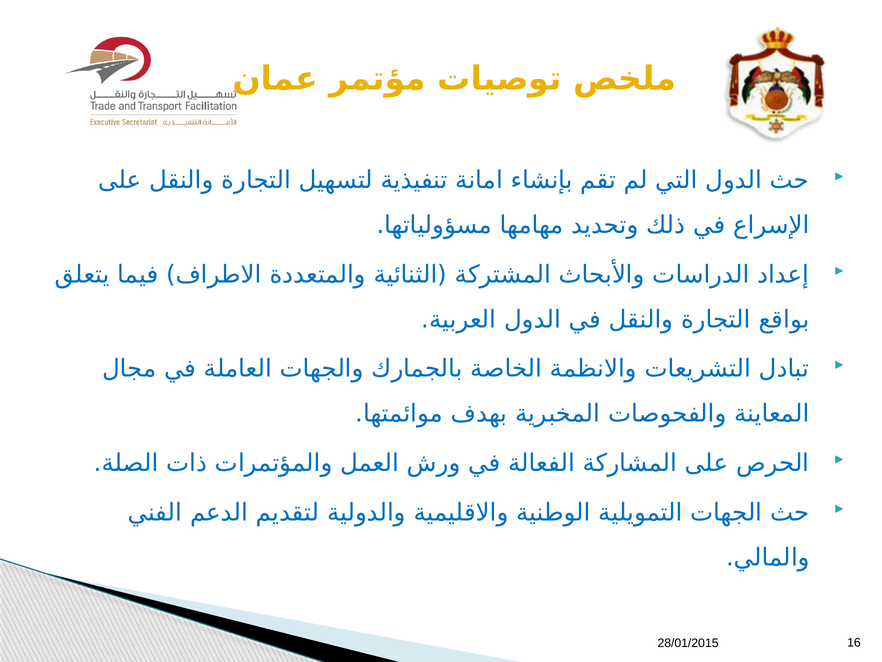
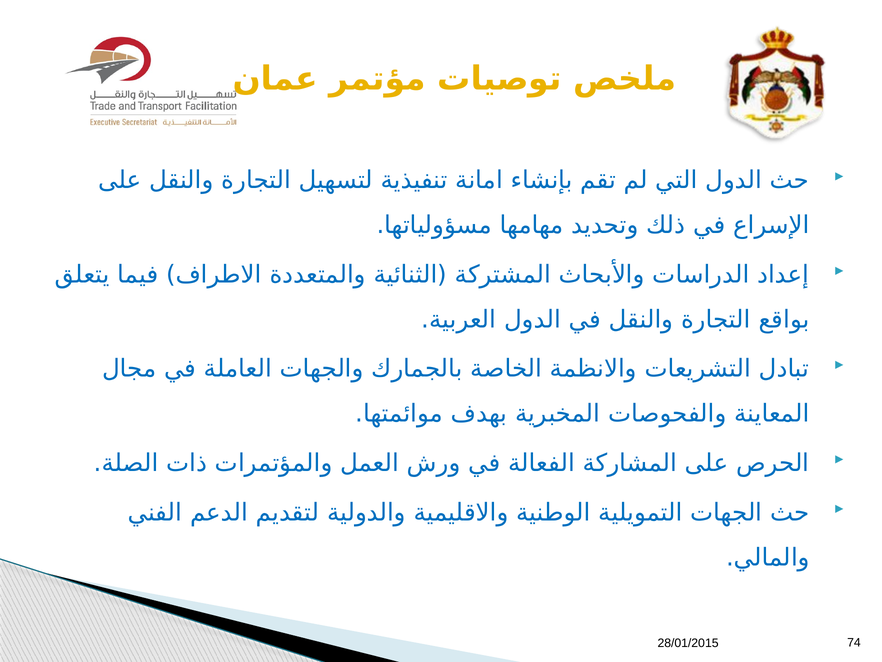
16: 16 -> 74
